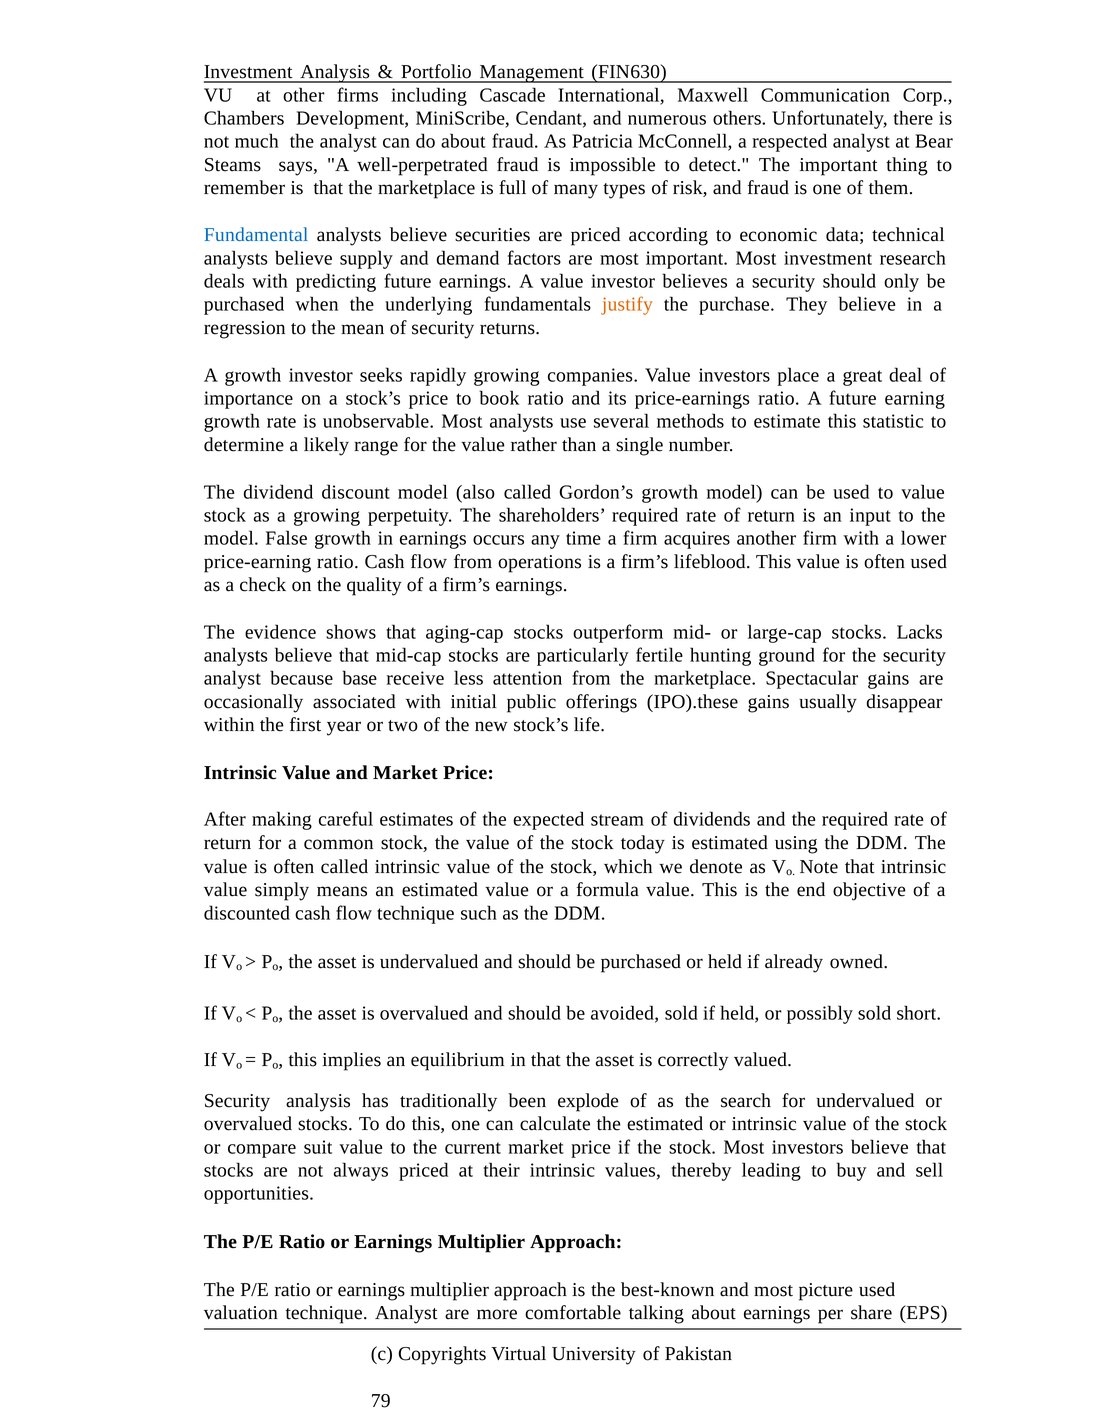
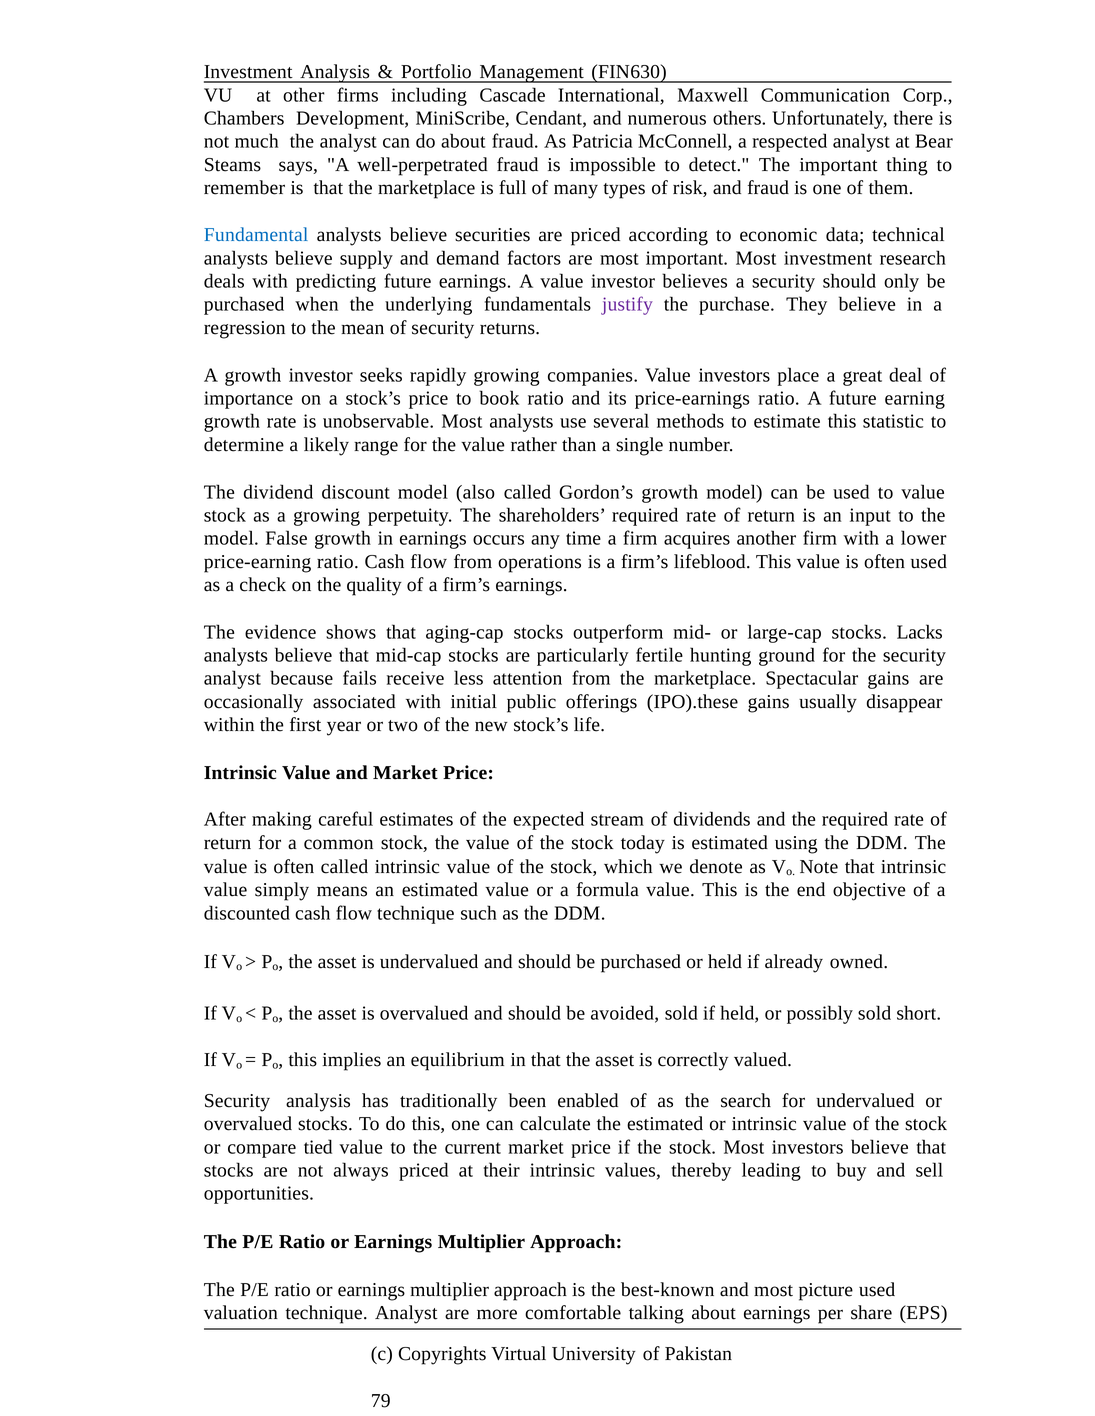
justify colour: orange -> purple
base: base -> fails
explode: explode -> enabled
suit: suit -> tied
